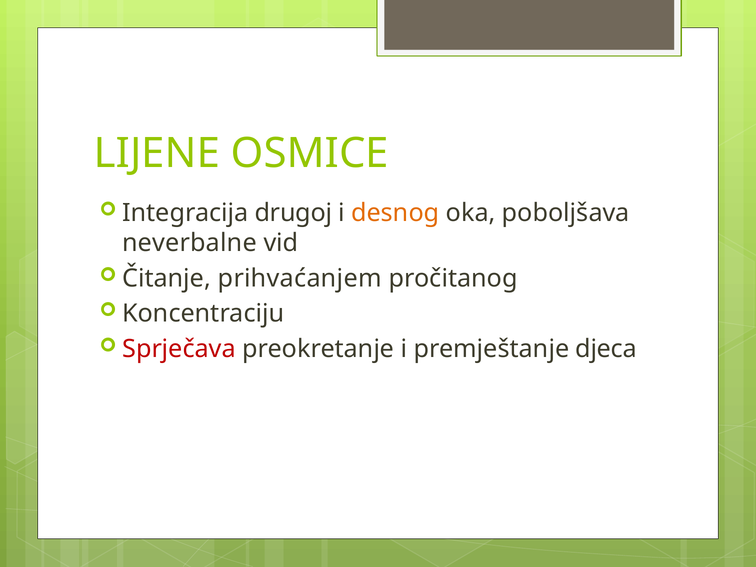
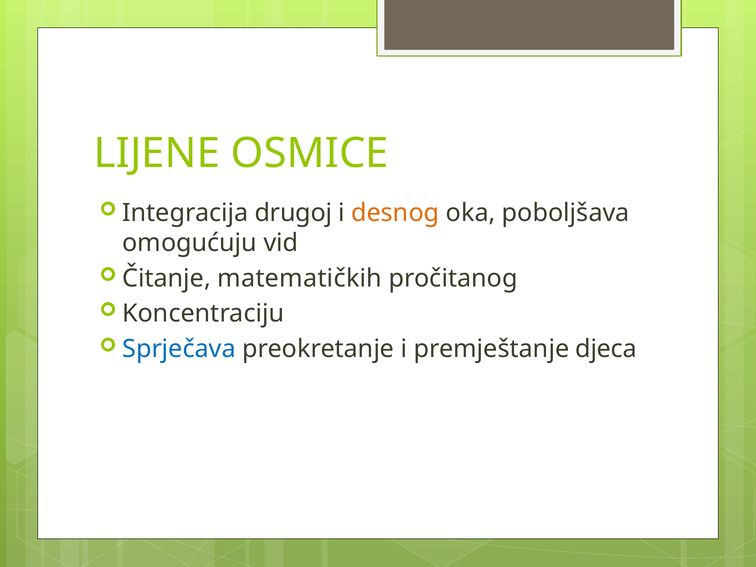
neverbalne: neverbalne -> omogućuju
prihvaćanjem: prihvaćanjem -> matematičkih
Sprječava colour: red -> blue
